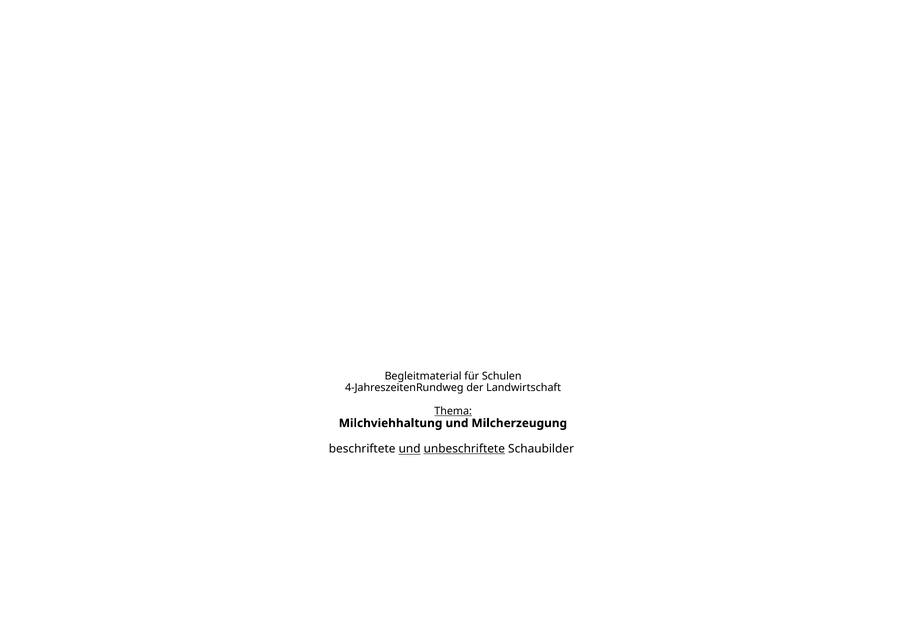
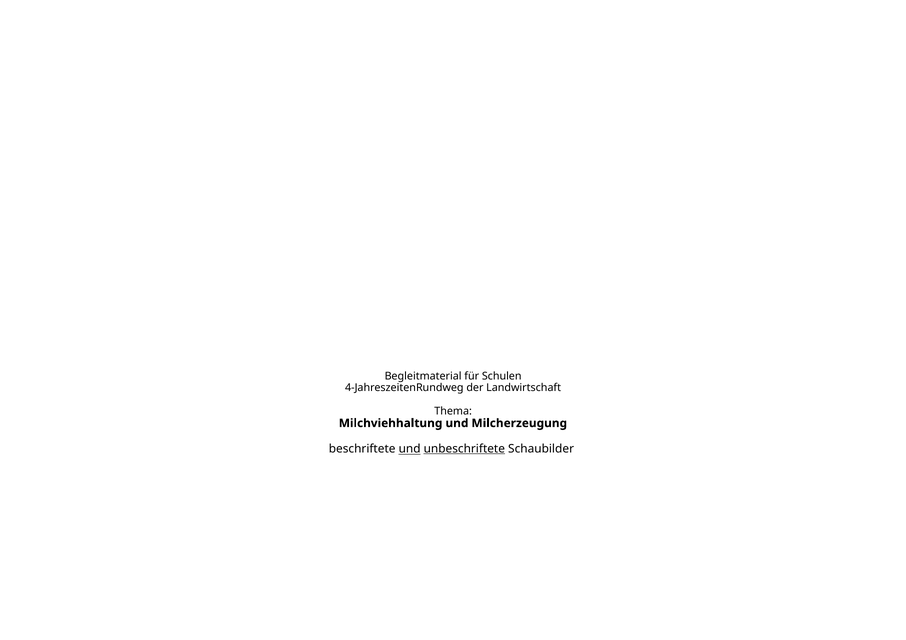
Thema underline: present -> none
